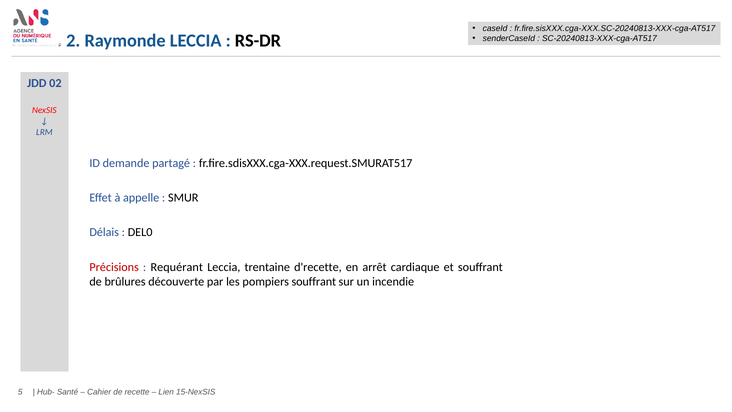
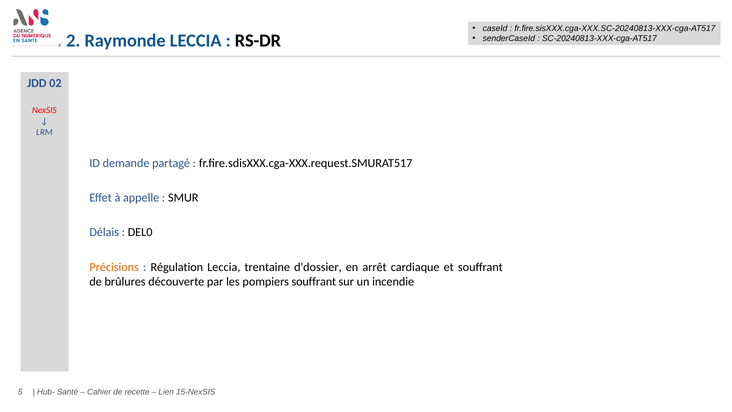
Précisions colour: red -> orange
Requérant: Requérant -> Régulation
d'recette: d'recette -> d'dossier
